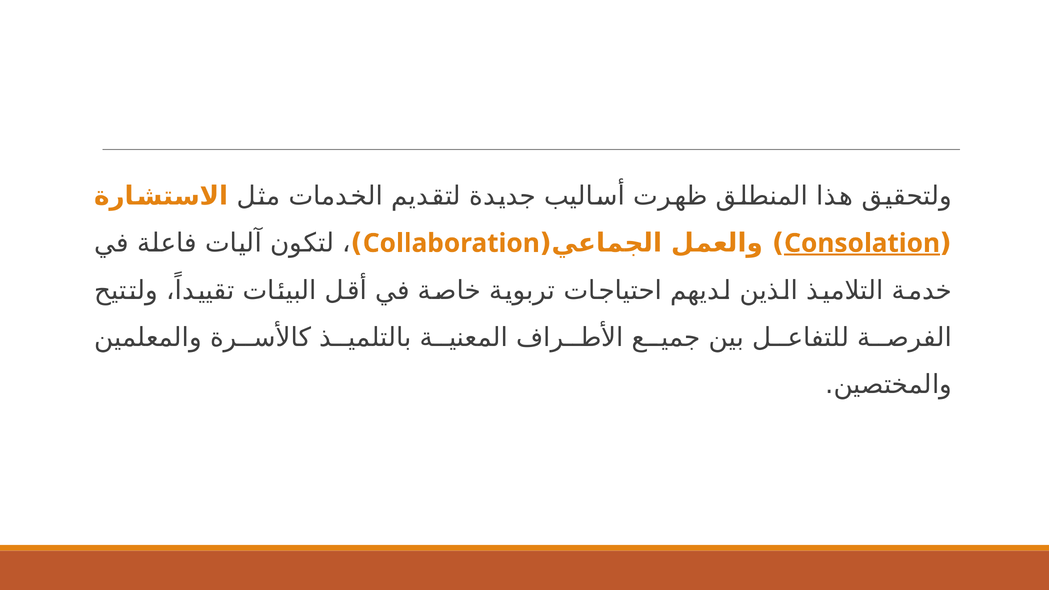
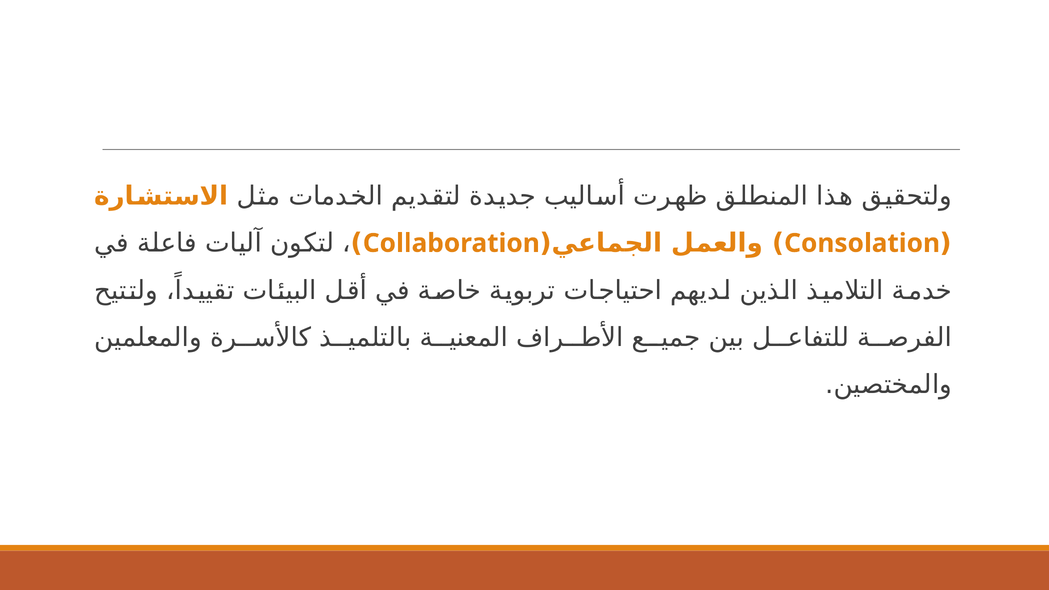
Consolation underline: present -> none
